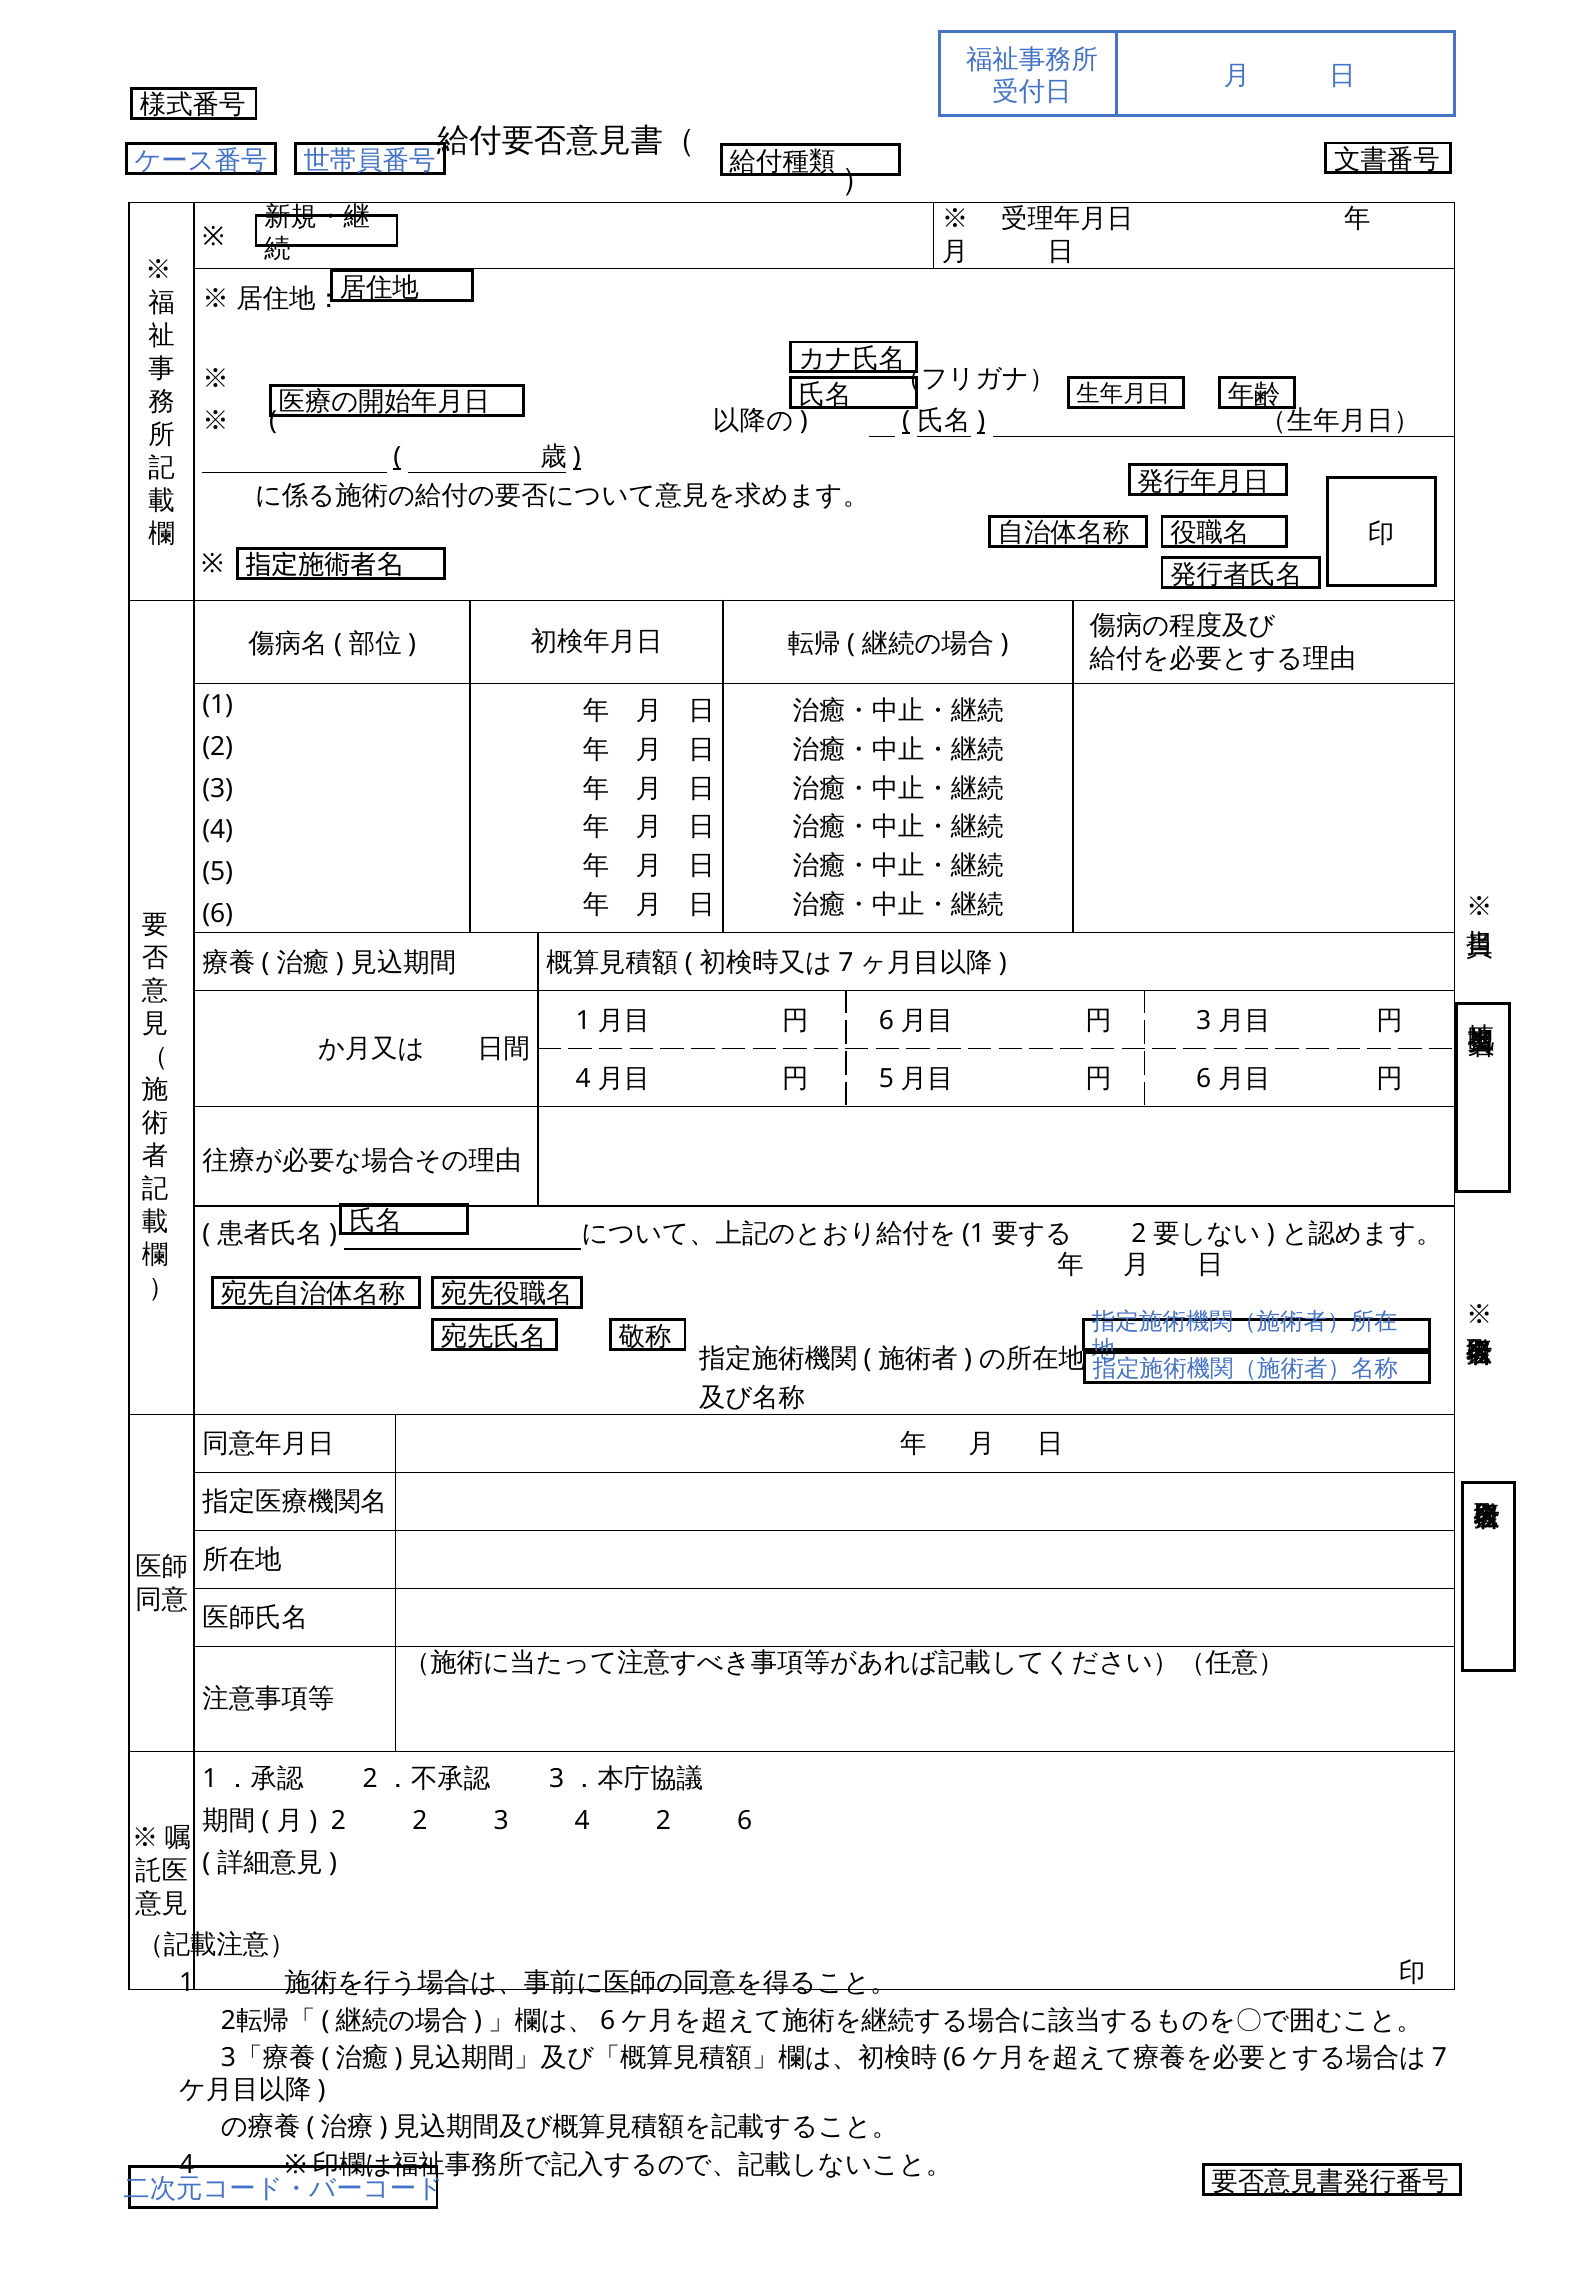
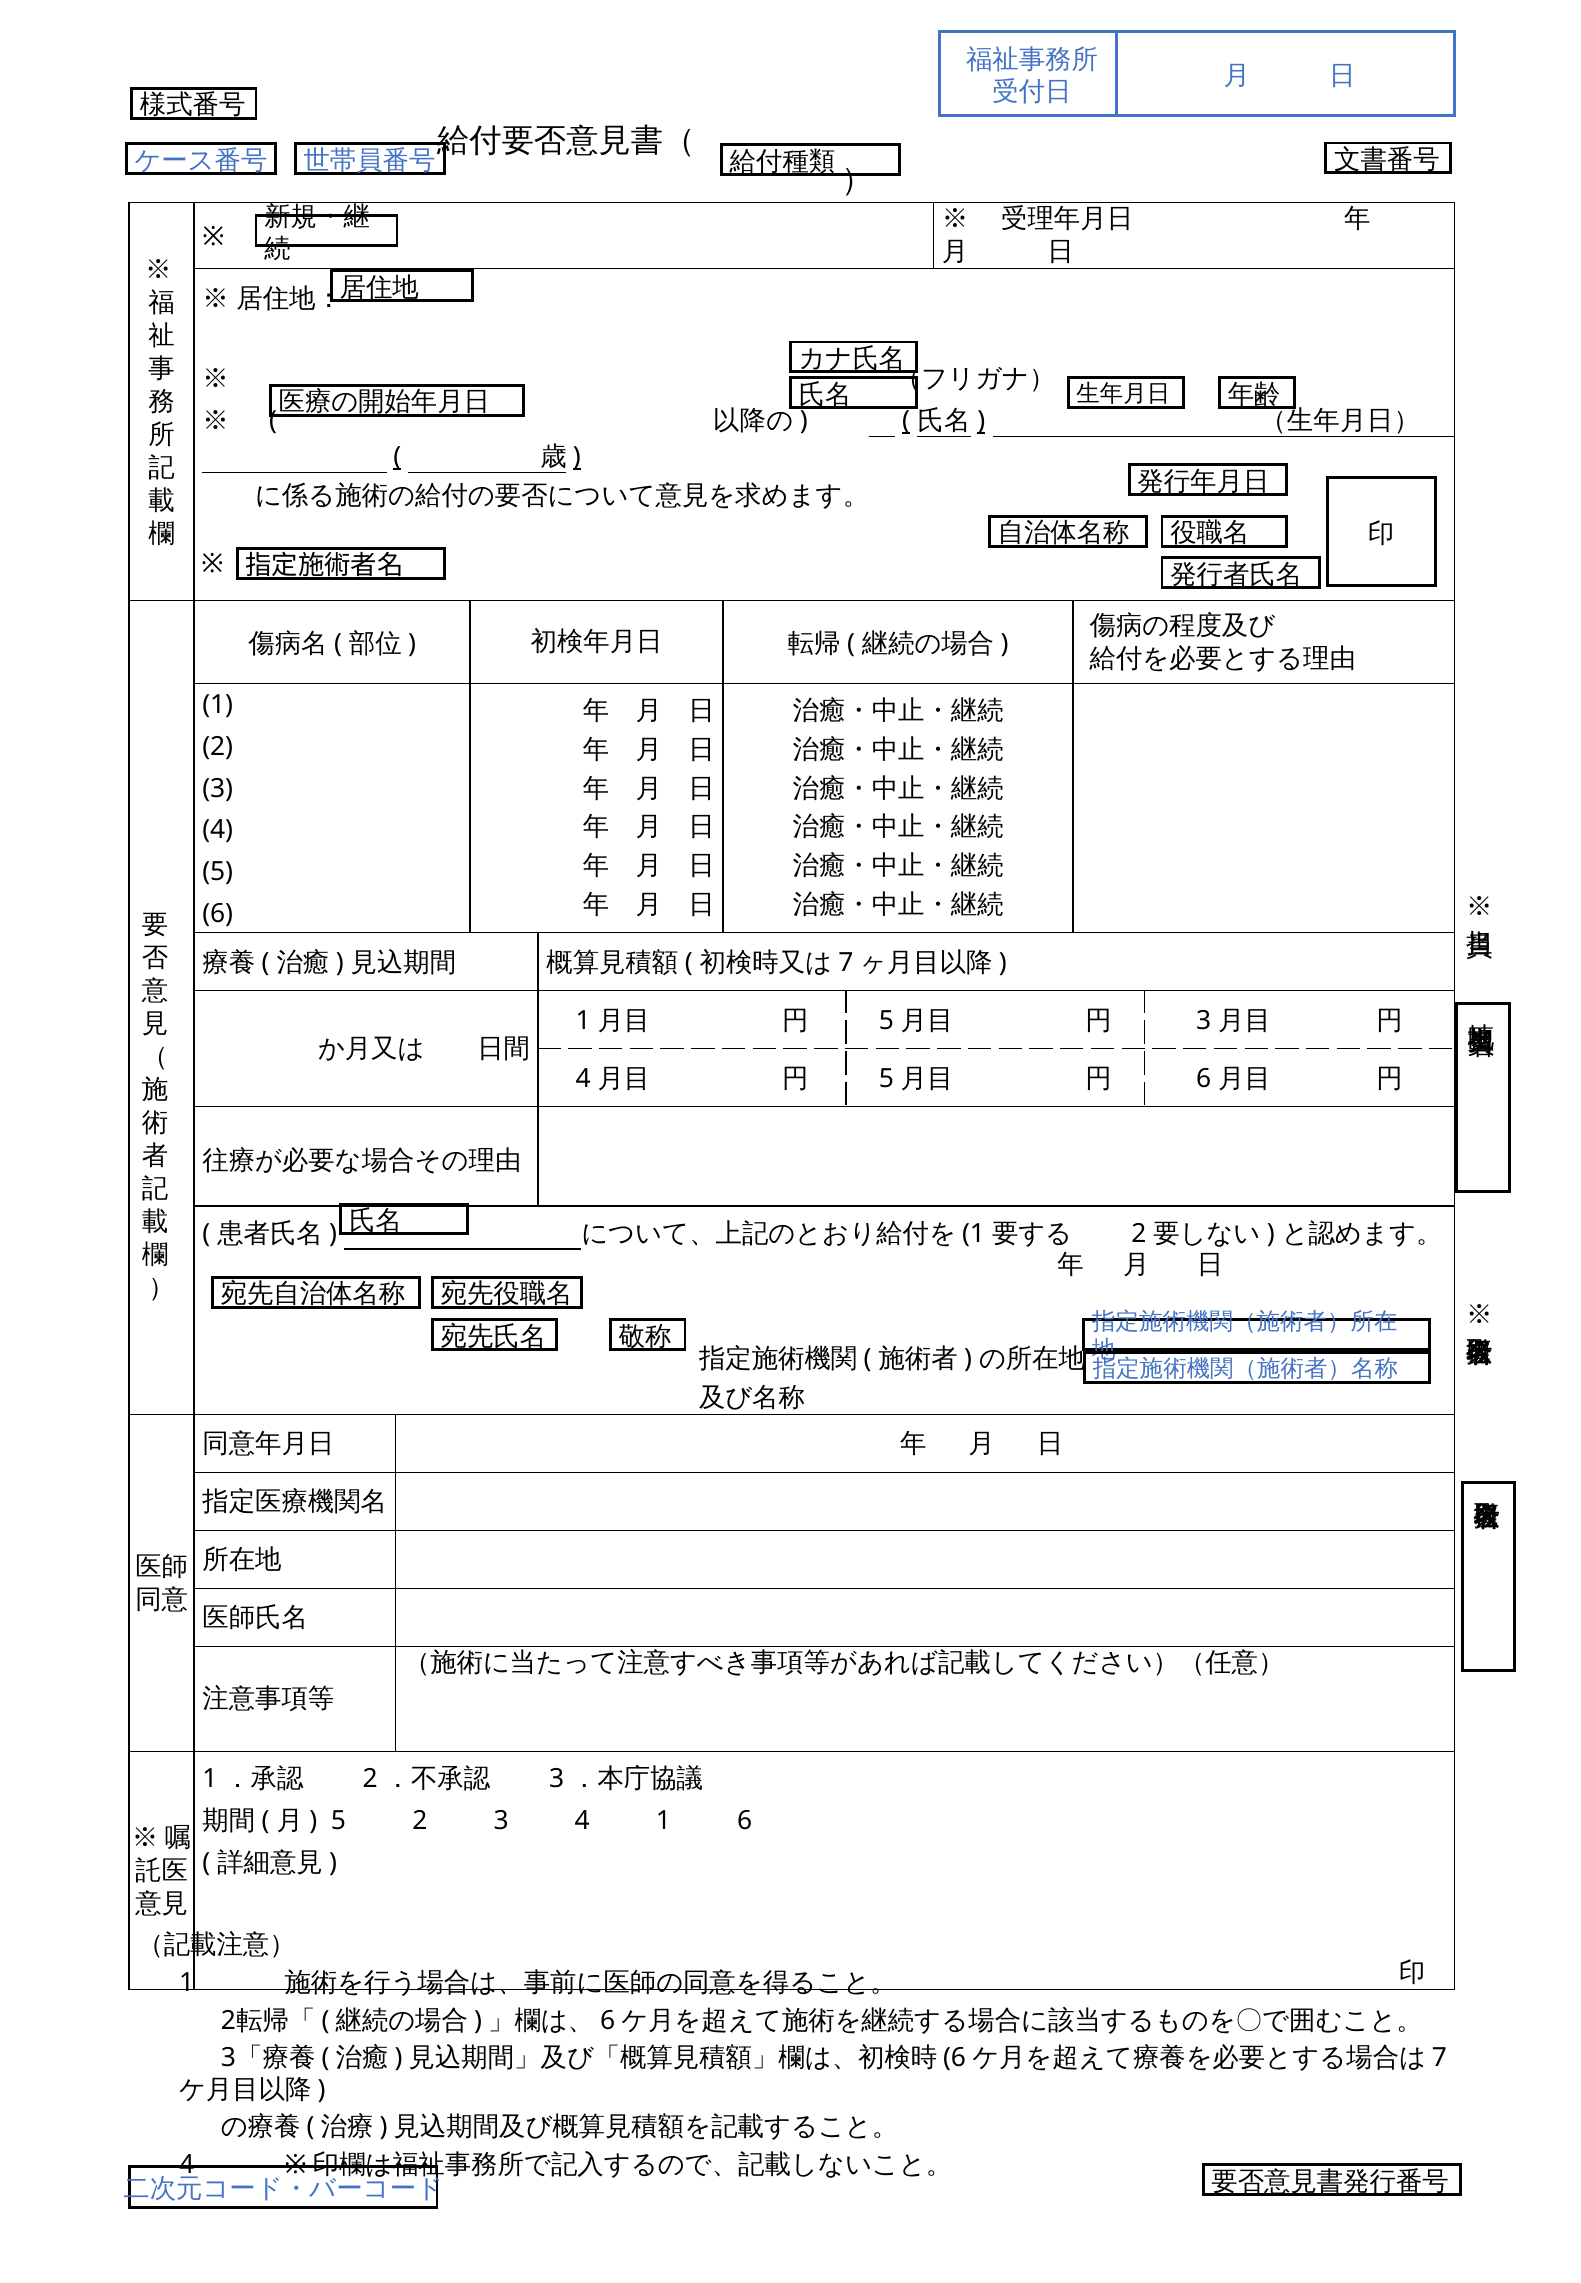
6 at (886, 1021): 6 -> 5
2 at (338, 1821): 2 -> 5
4 2: 2 -> 1
